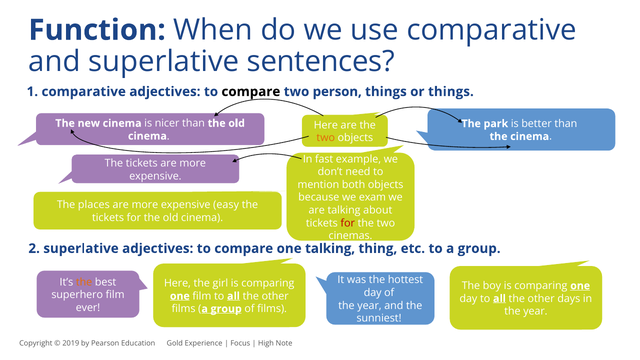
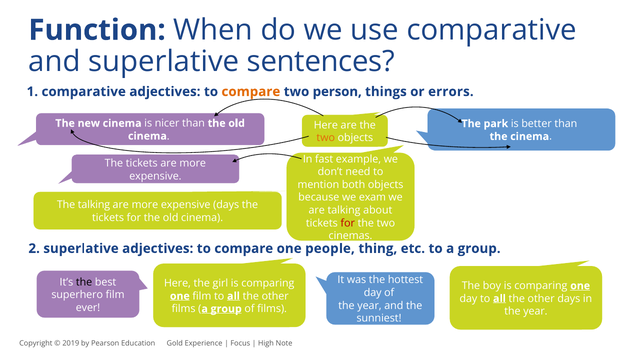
compare at (251, 92) colour: black -> orange
or things: things -> errors
The places: places -> talking
expensive easy: easy -> days
one talking: talking -> people
the at (84, 282) colour: orange -> black
